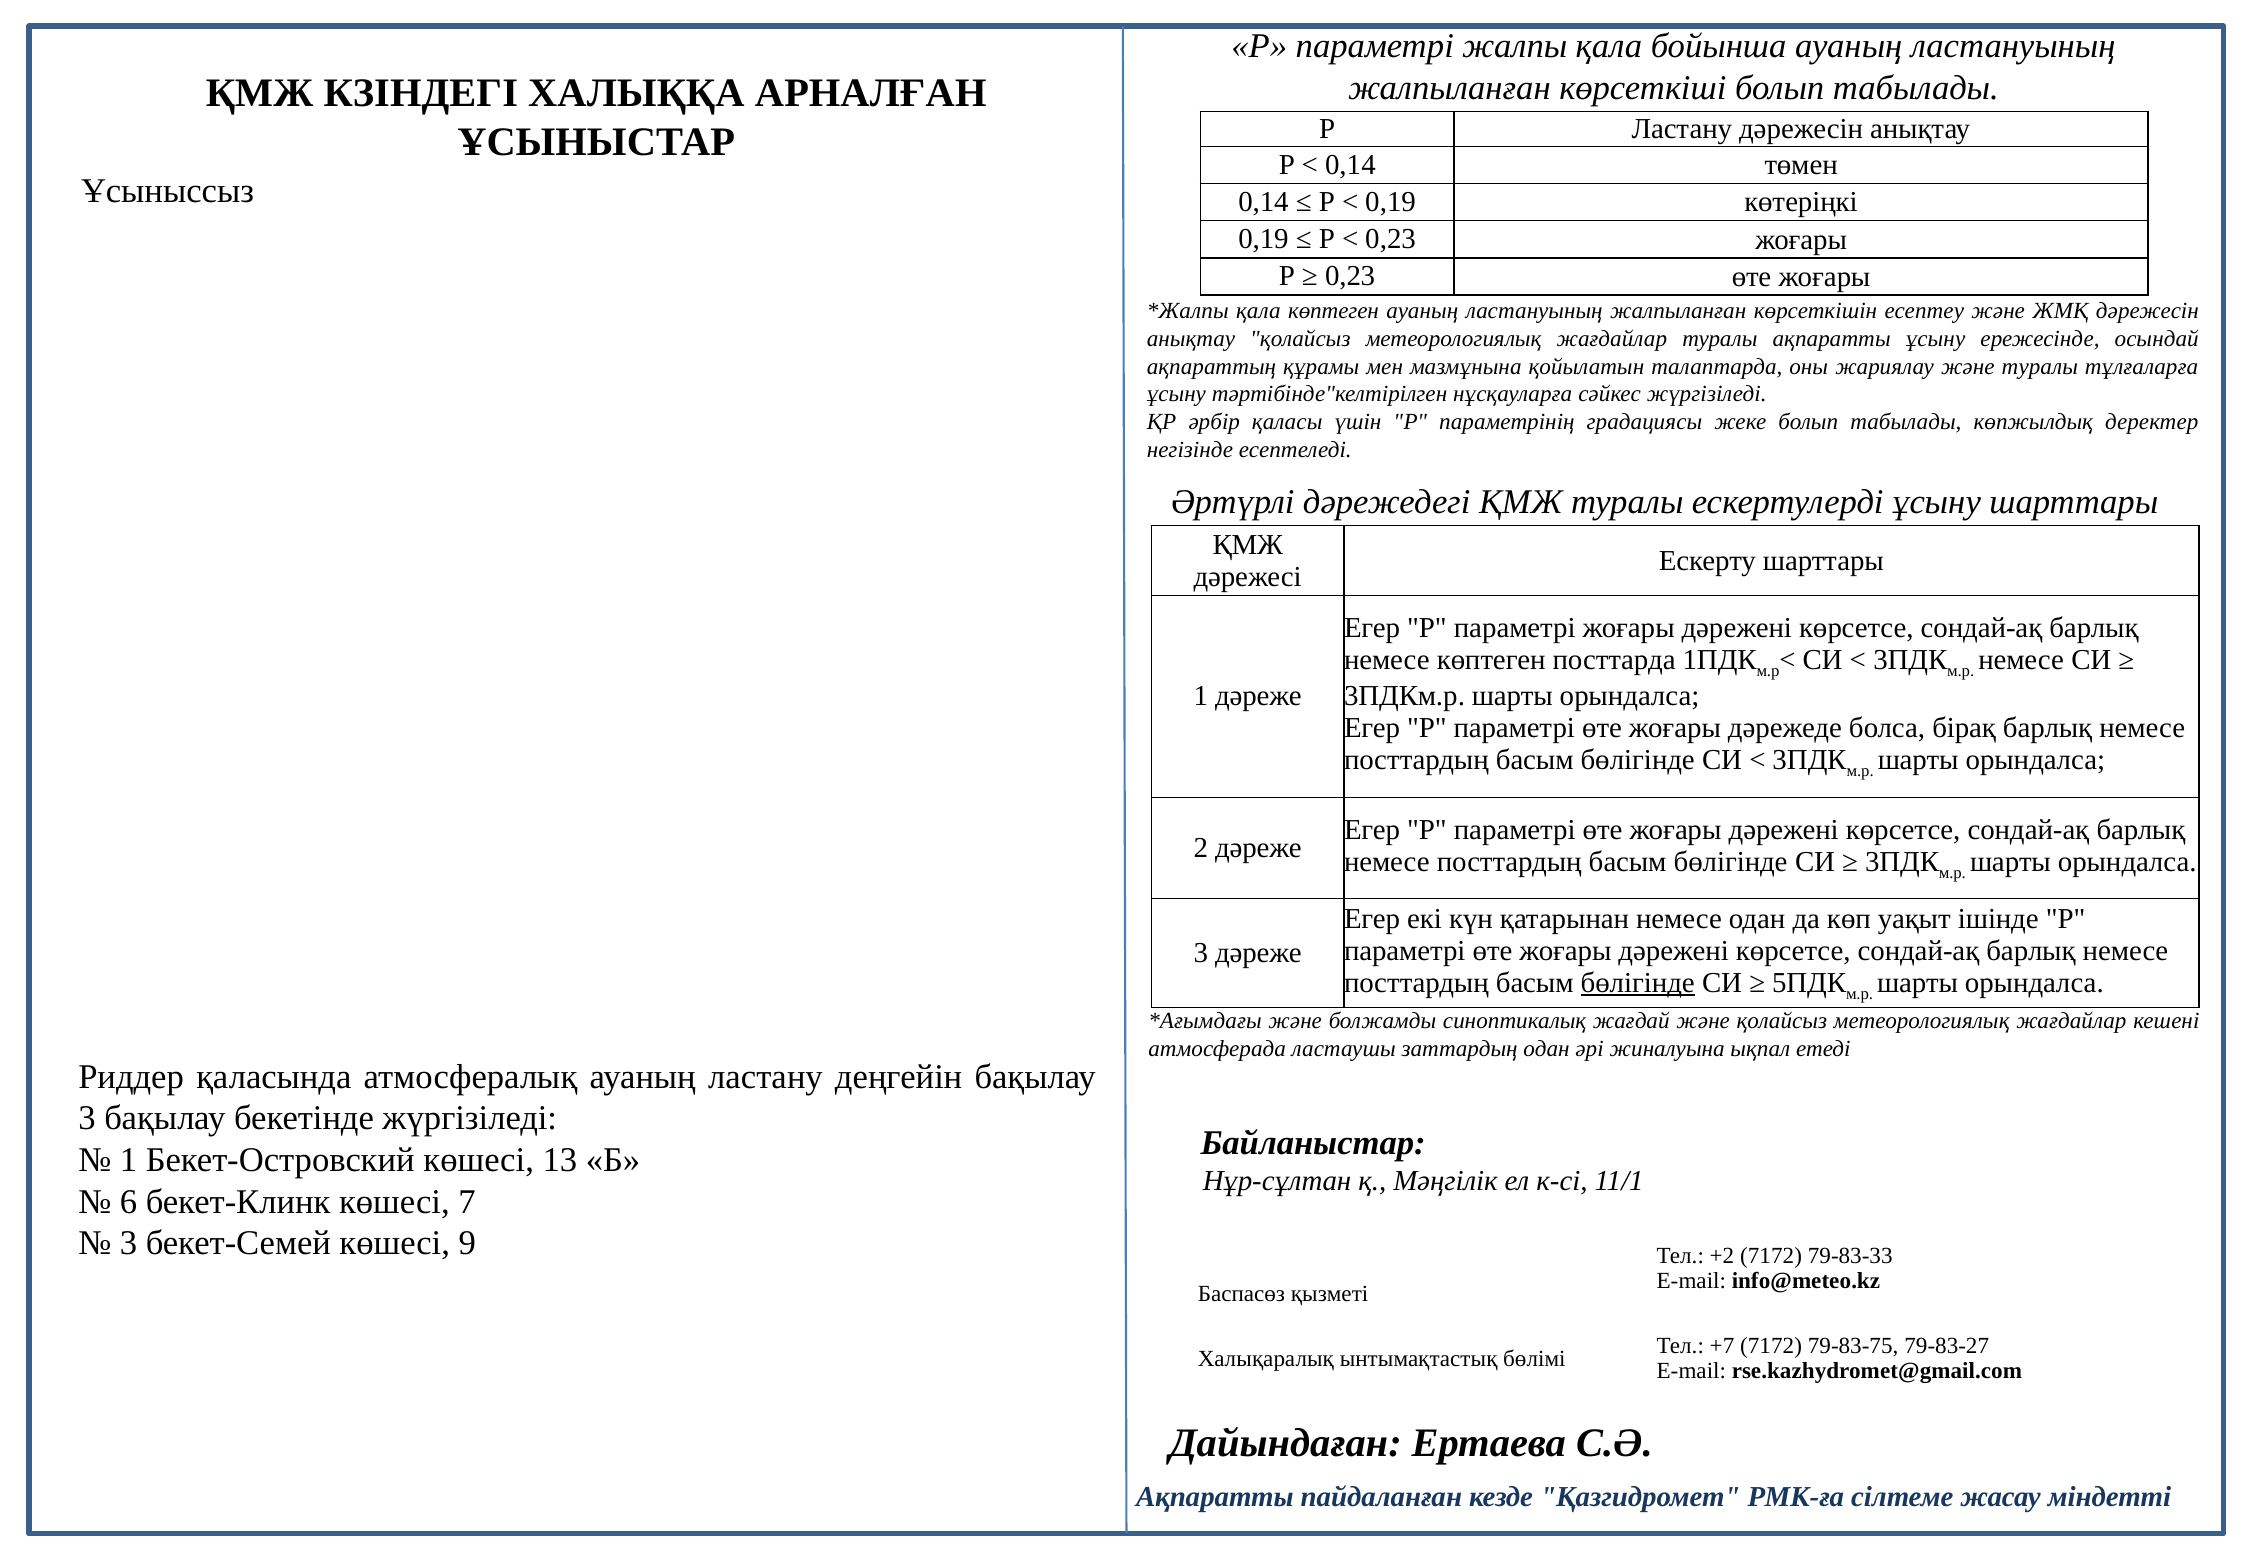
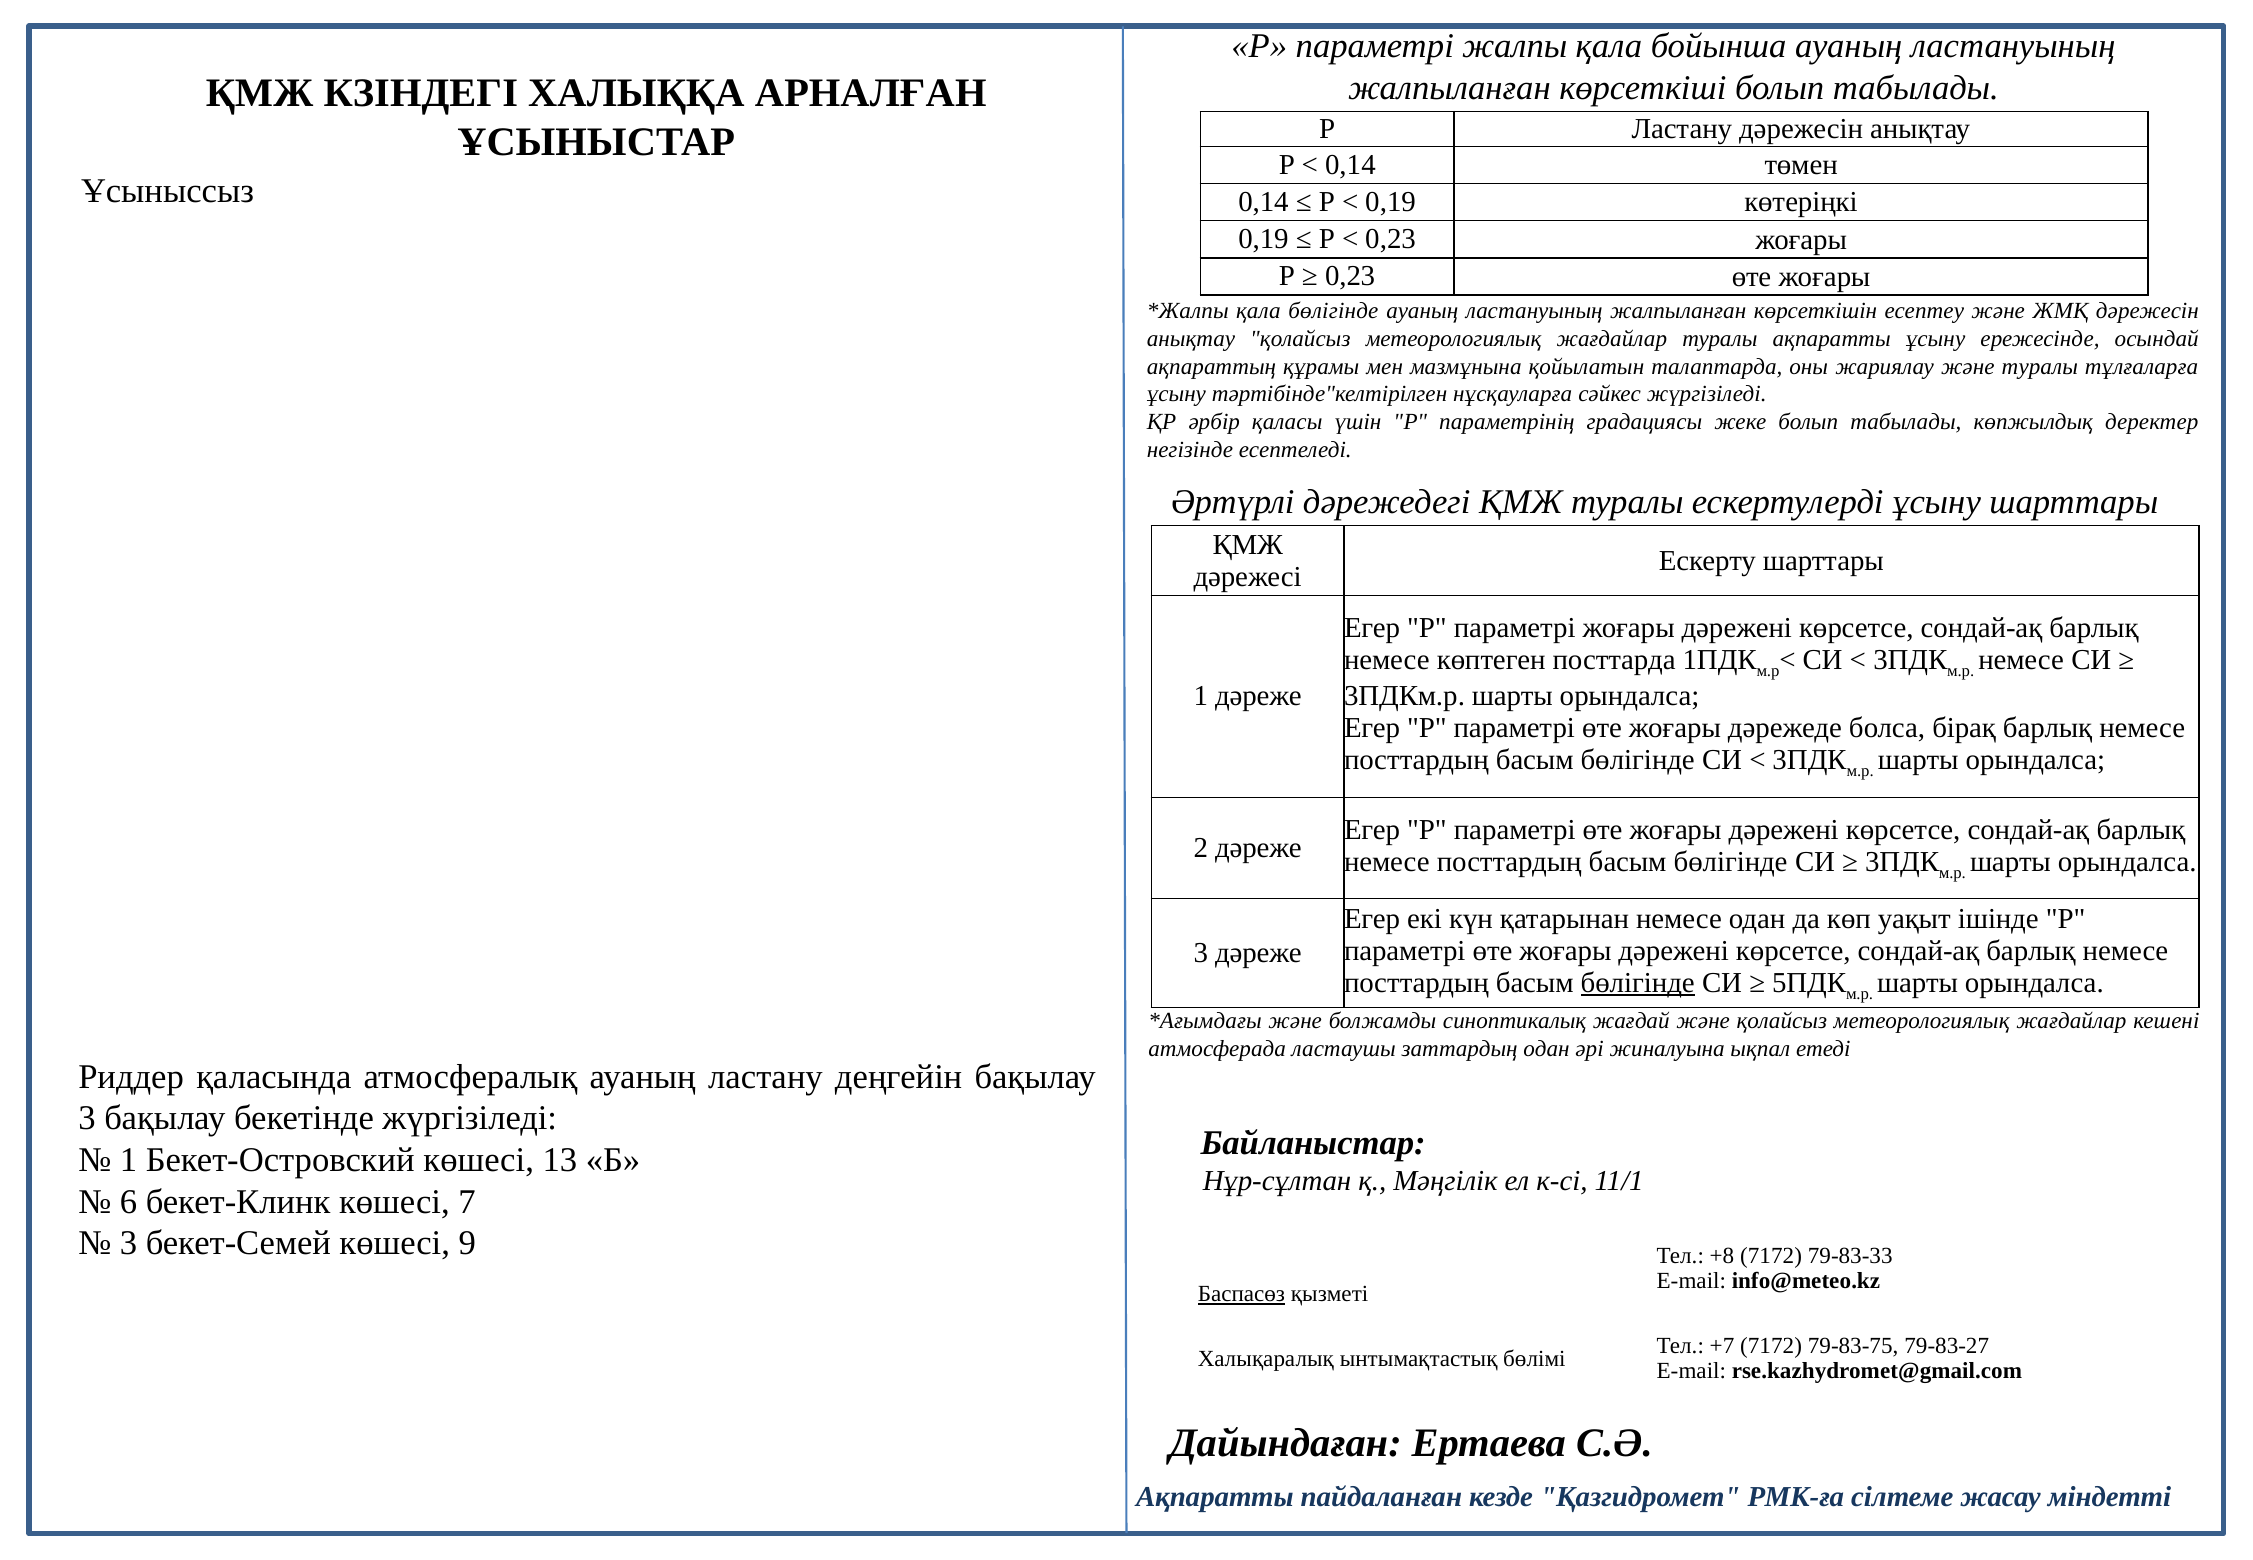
қала көптеген: көптеген -> бөлігінде
+2: +2 -> +8
Баспасөз underline: none -> present
